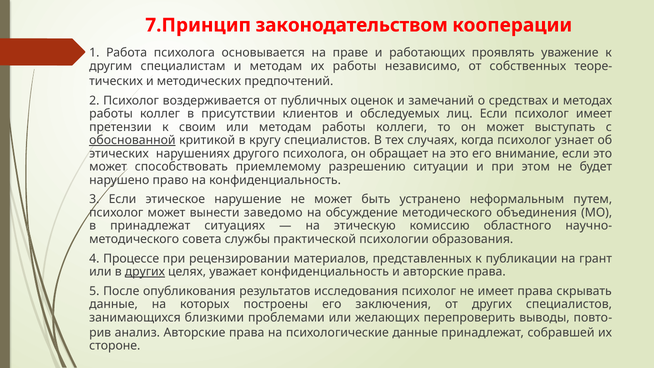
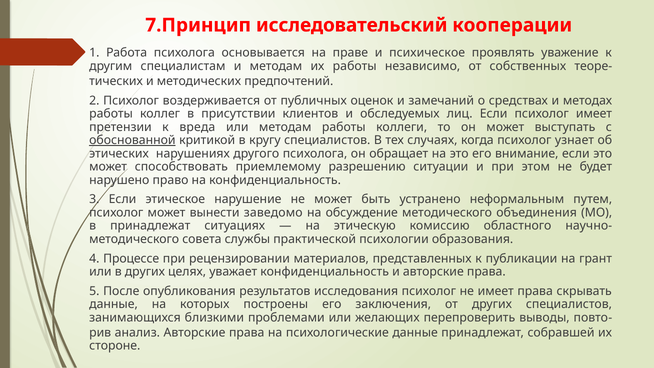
законодательством: законодательством -> исследовательский
работающих: работающих -> психическое
своим: своим -> вреда
других at (145, 272) underline: present -> none
